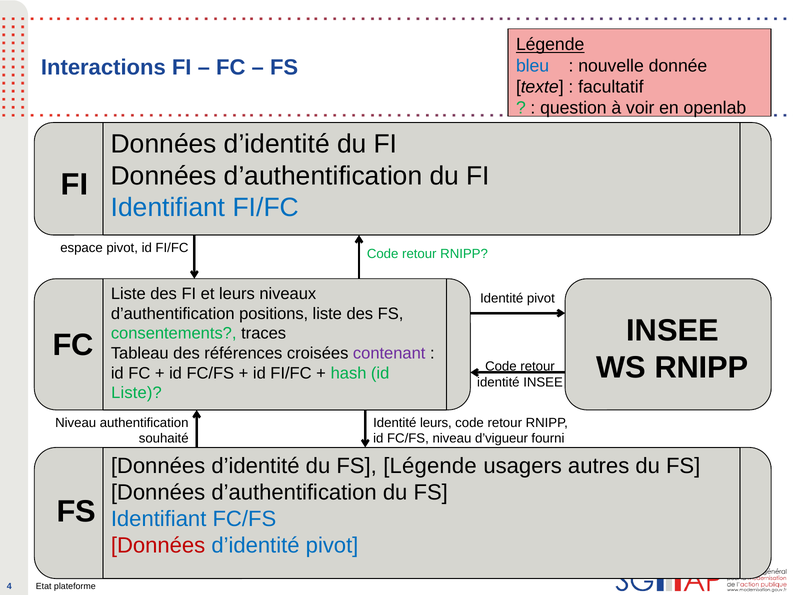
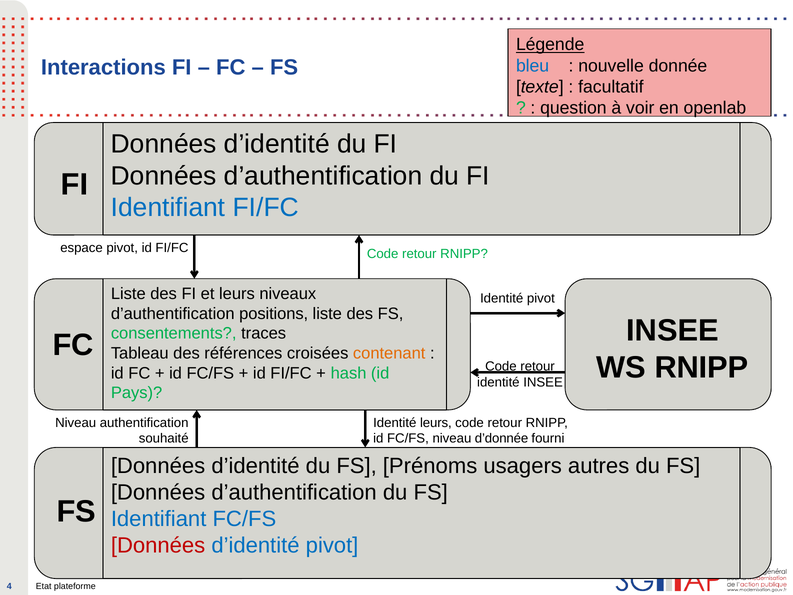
contenant colour: purple -> orange
Liste at (136, 393): Liste -> Pays
d’vigueur: d’vigueur -> d’donnée
FS Légende: Légende -> Prénoms
